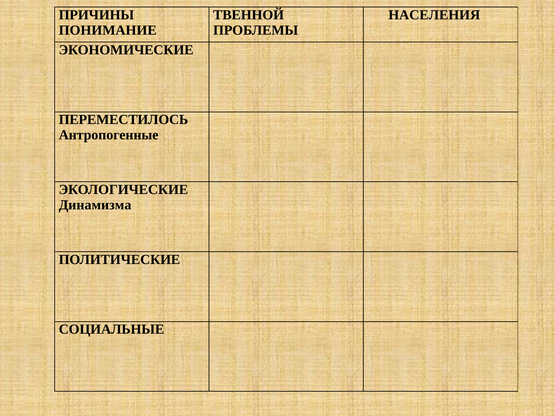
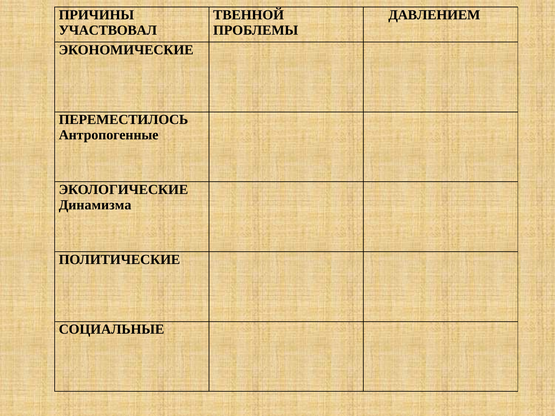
НАСЕЛЕНИЯ: НАСЕЛЕНИЯ -> ДАВЛЕНИЕМ
ПОНИМАНИЕ: ПОНИМАНИЕ -> УЧАСТВОВАЛ
